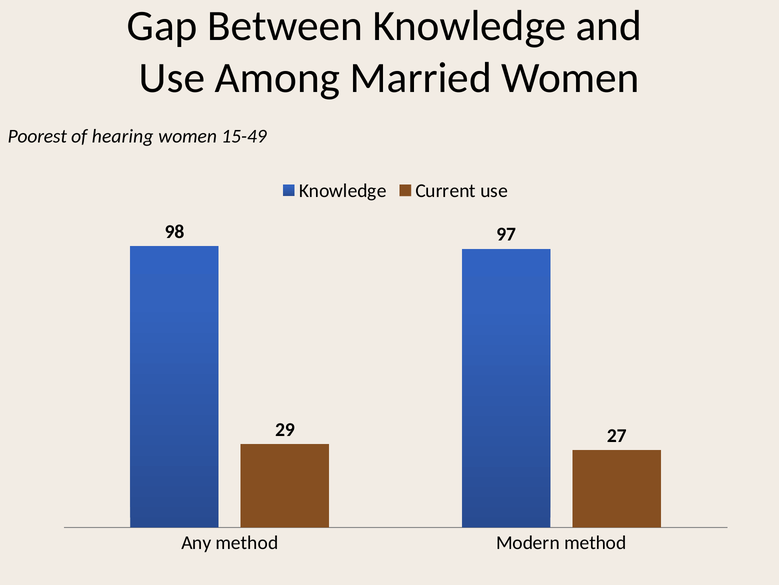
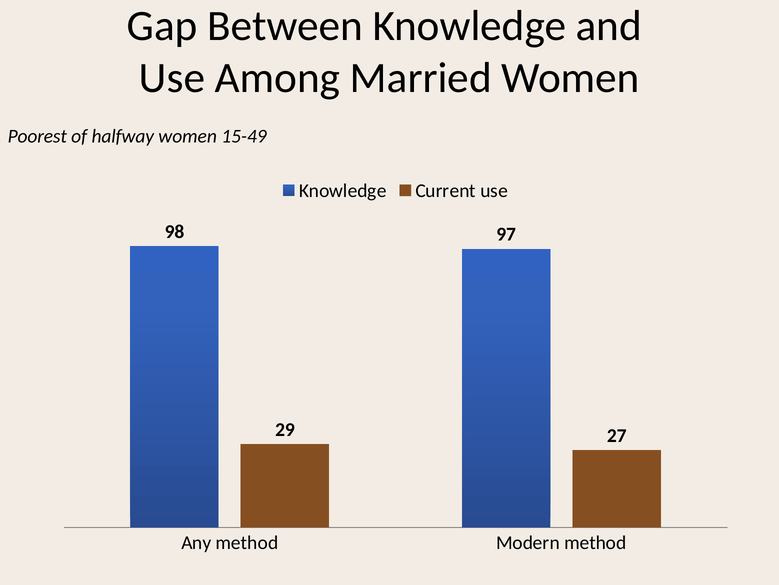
hearing: hearing -> halfway
